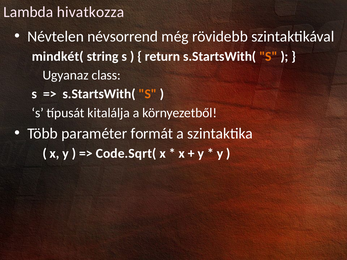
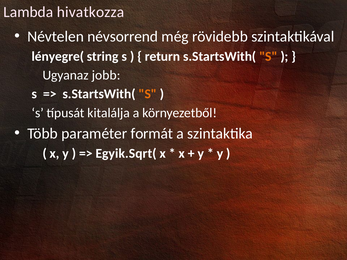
mindkét(: mindkét( -> lényegre(
class: class -> jobb
Code.Sqrt(: Code.Sqrt( -> Egyik.Sqrt(
